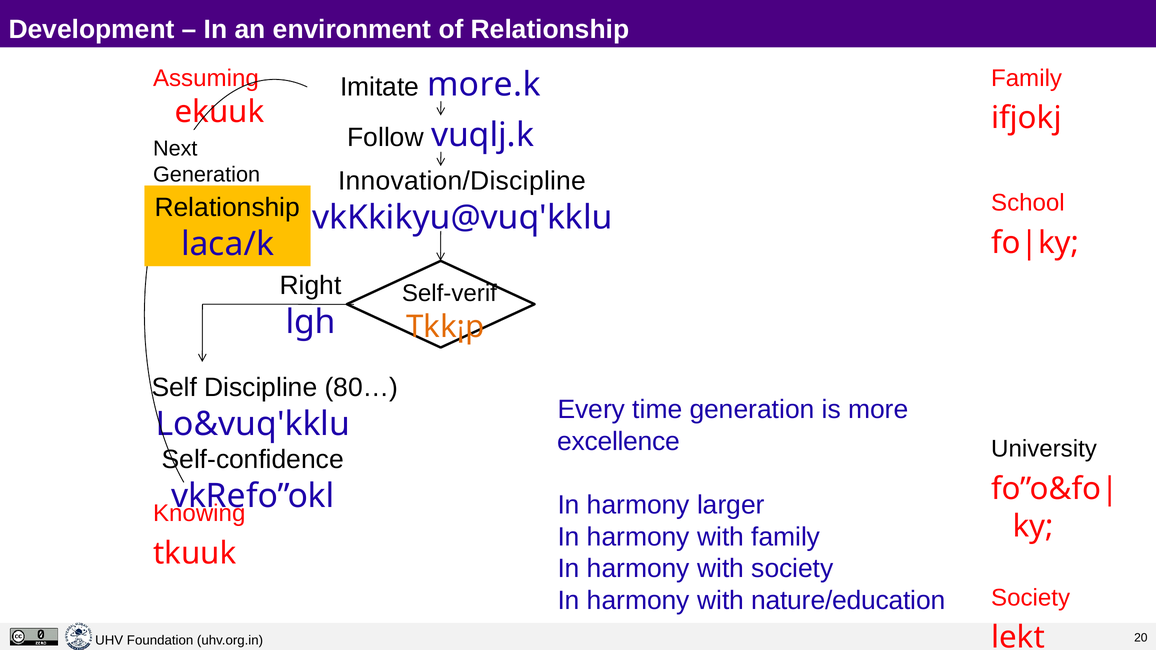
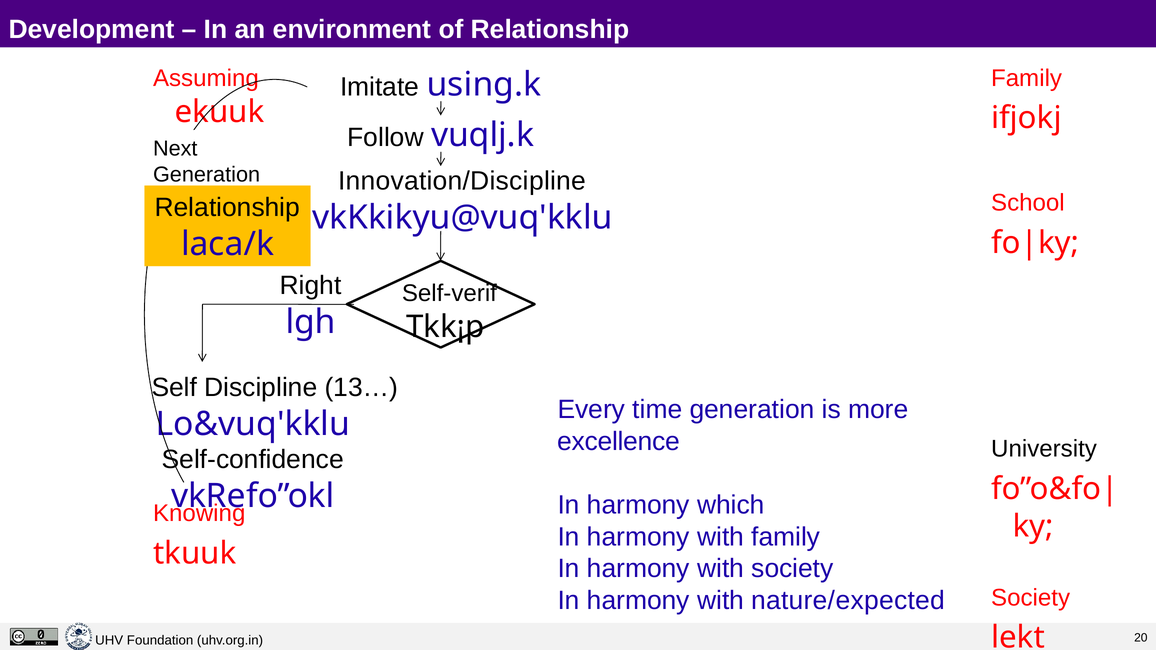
more.k: more.k -> using.k
Tkk¡p colour: orange -> black
80…: 80… -> 13…
larger: larger -> which
nature/education: nature/education -> nature/expected
